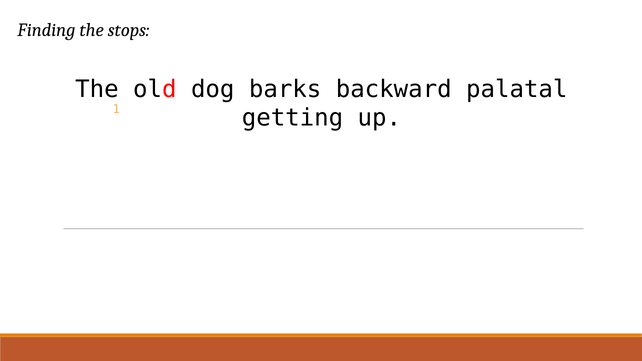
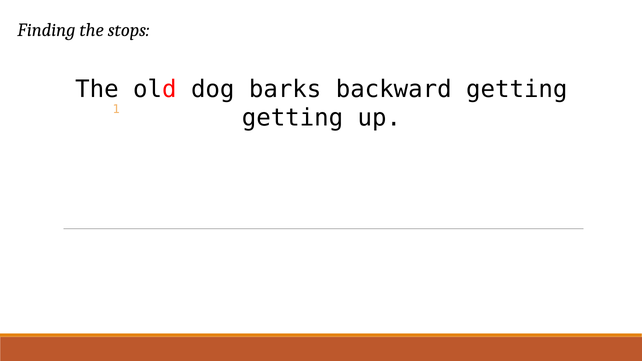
backward palatal: palatal -> getting
